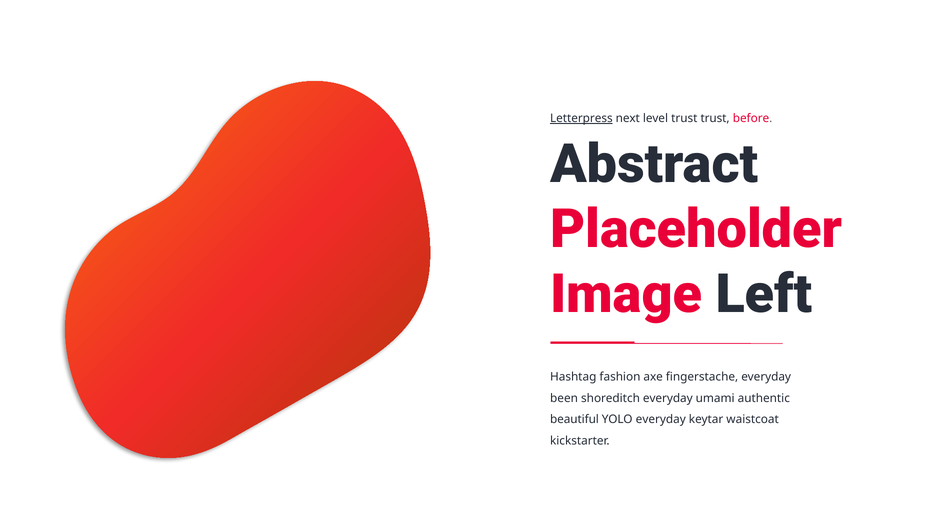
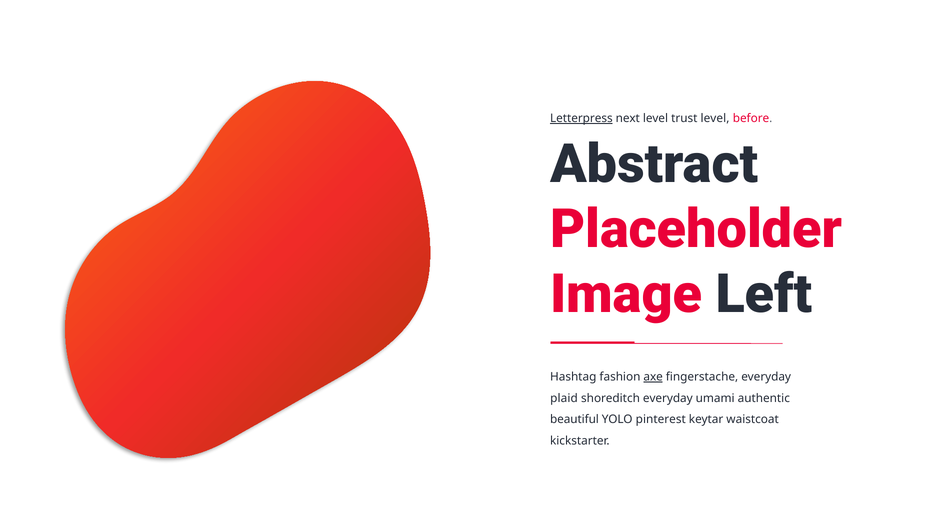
trust trust: trust -> level
axe underline: none -> present
been: been -> plaid
YOLO everyday: everyday -> pinterest
